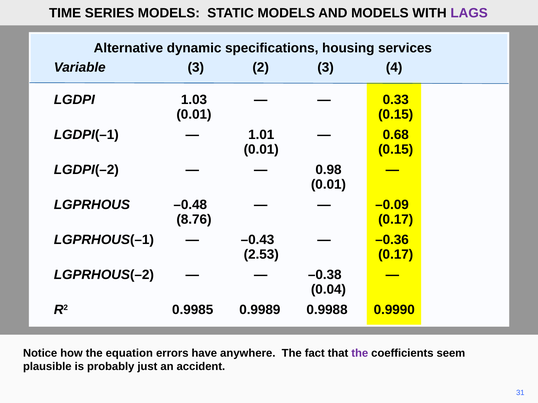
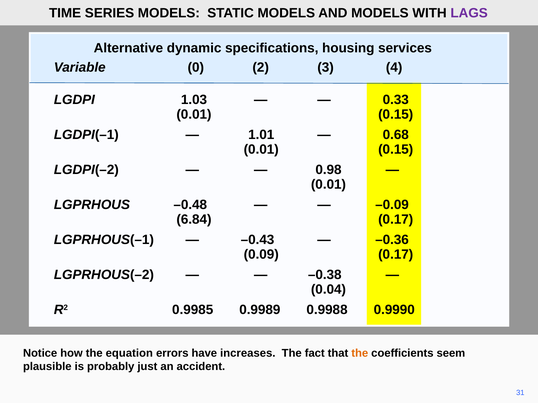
Variable 3: 3 -> 0
8.76: 8.76 -> 6.84
2.53: 2.53 -> 0.09
anywhere: anywhere -> increases
the at (360, 354) colour: purple -> orange
